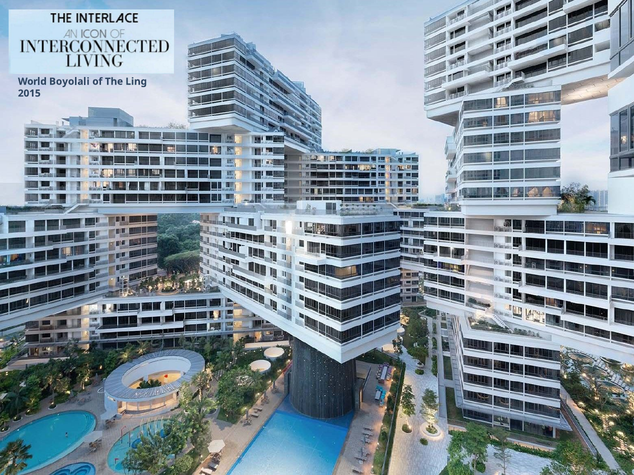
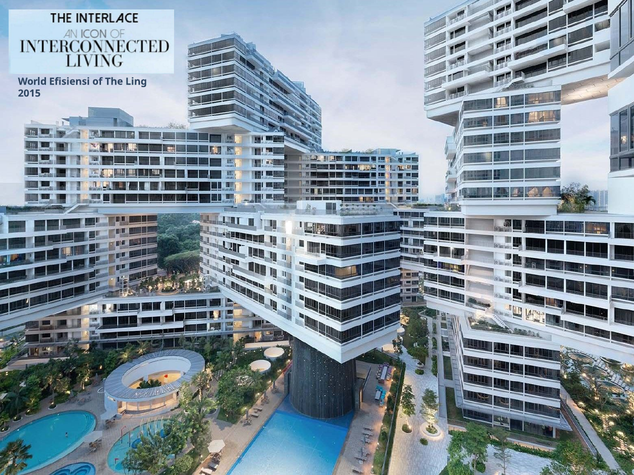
Boyolali: Boyolali -> Efisiensi
